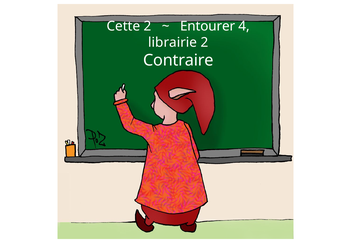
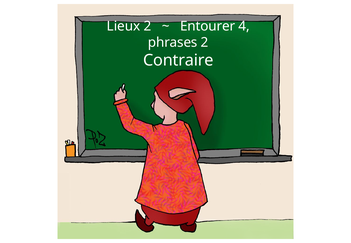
Cette: Cette -> Lieux
librairie: librairie -> phrases
